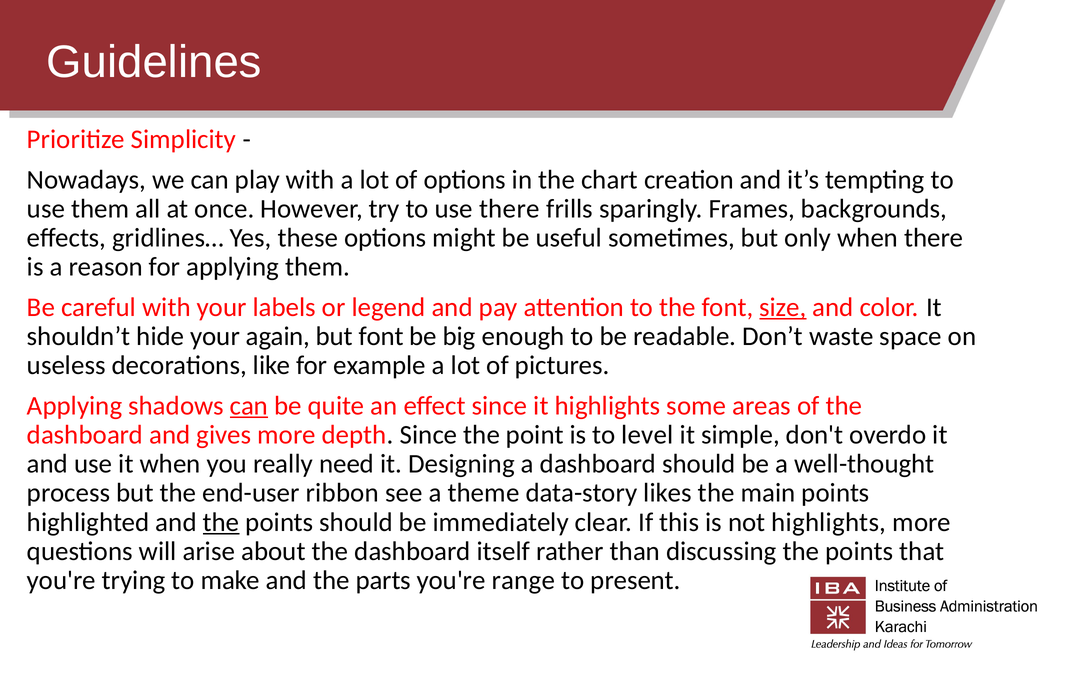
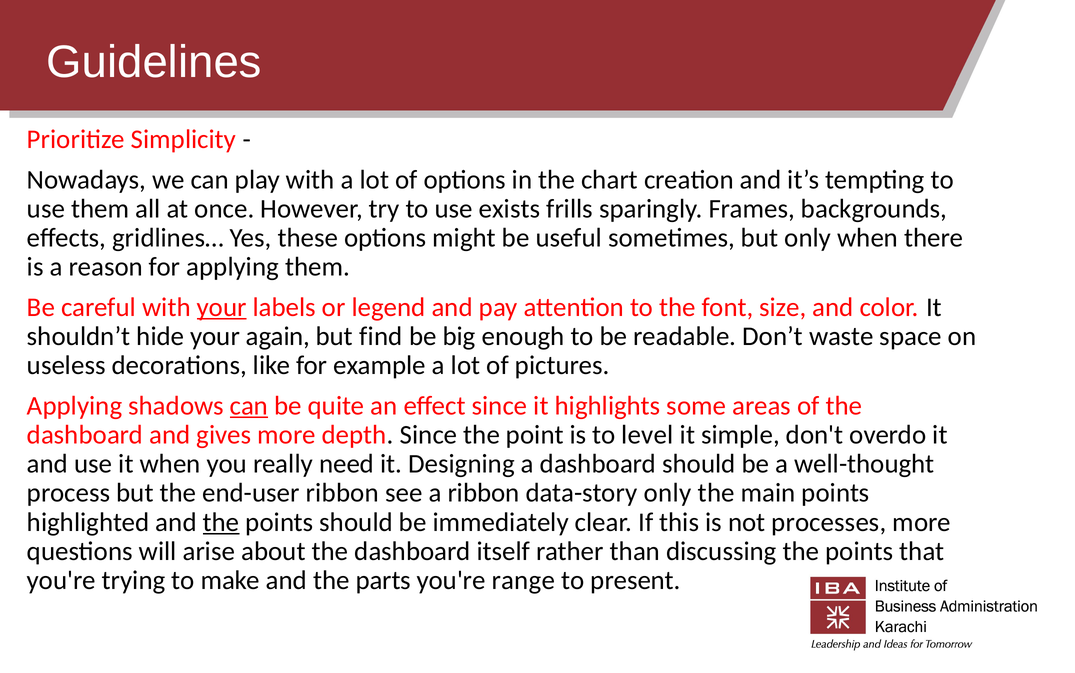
use there: there -> exists
your at (222, 307) underline: none -> present
size underline: present -> none
but font: font -> find
a theme: theme -> ribbon
data-story likes: likes -> only
not highlights: highlights -> processes
